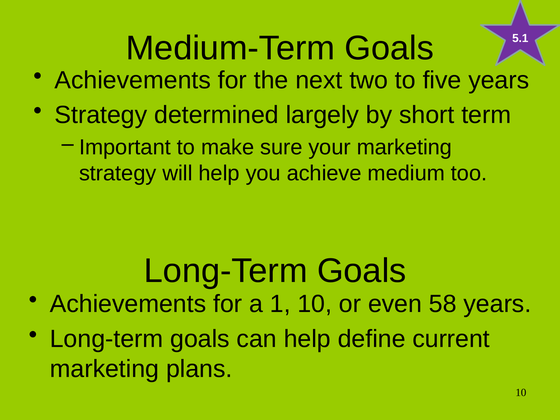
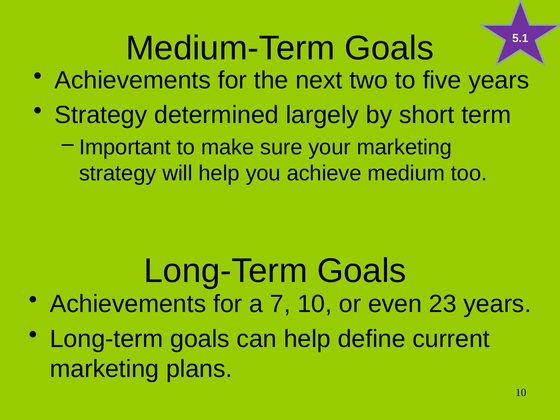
1: 1 -> 7
58: 58 -> 23
